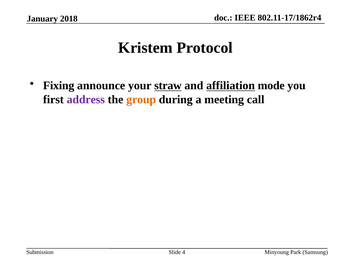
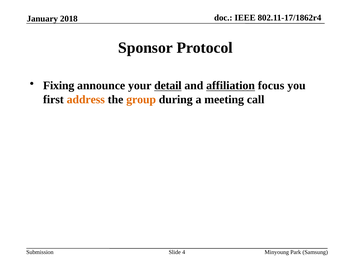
Kristem: Kristem -> Sponsor
straw: straw -> detail
mode: mode -> focus
address colour: purple -> orange
